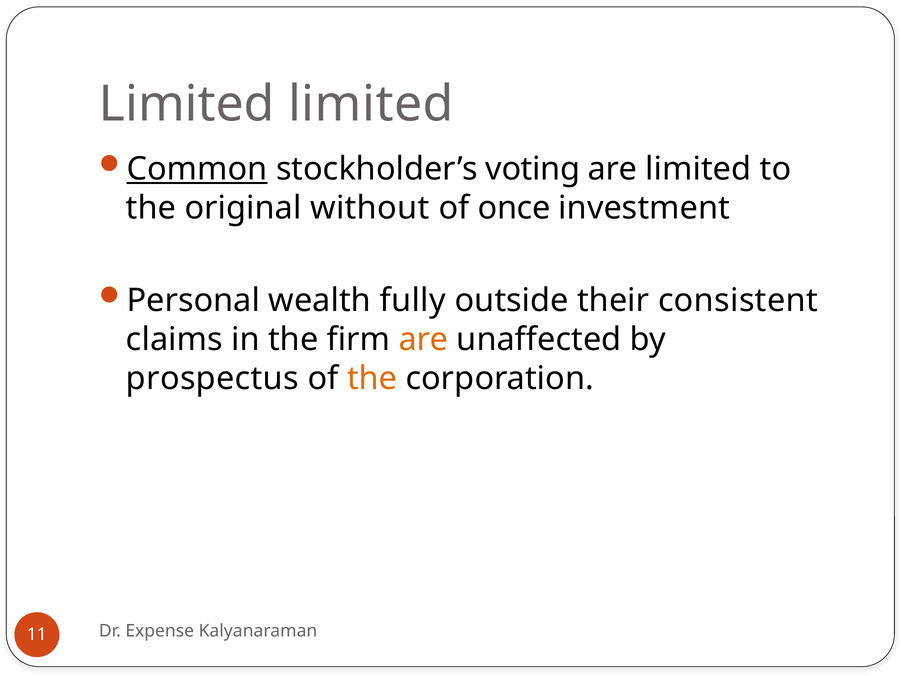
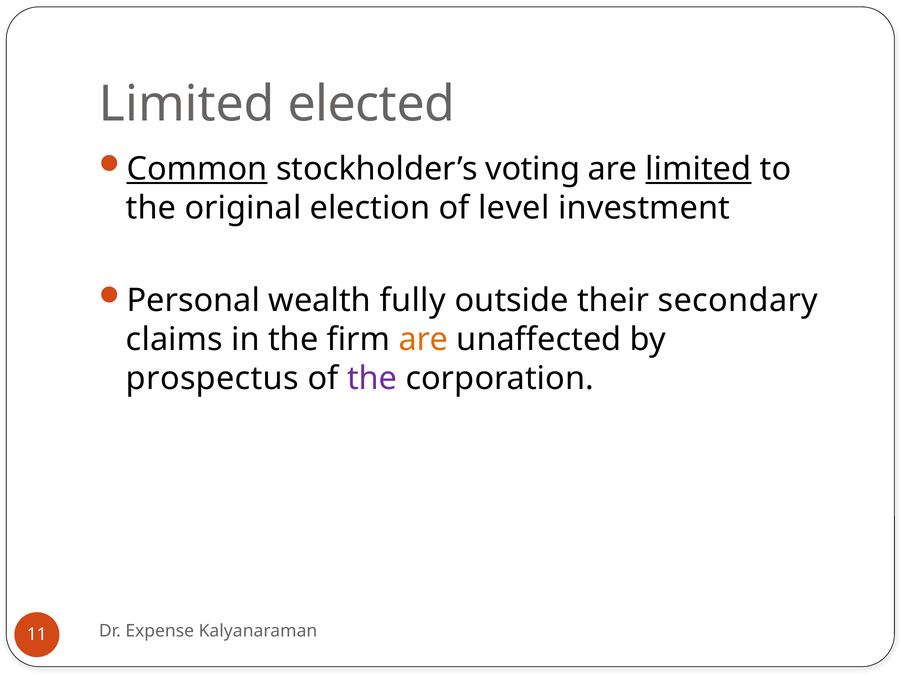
Limited limited: limited -> elected
limited at (698, 169) underline: none -> present
without: without -> election
once: once -> level
consistent: consistent -> secondary
the at (372, 379) colour: orange -> purple
